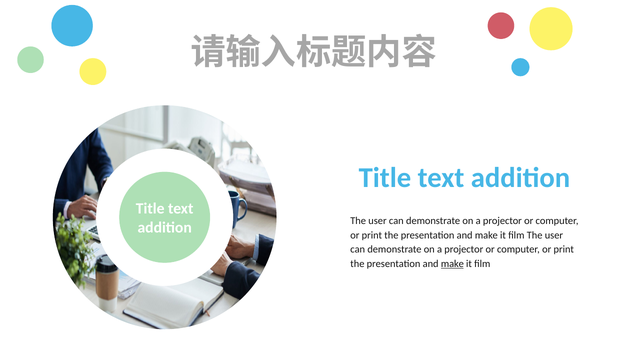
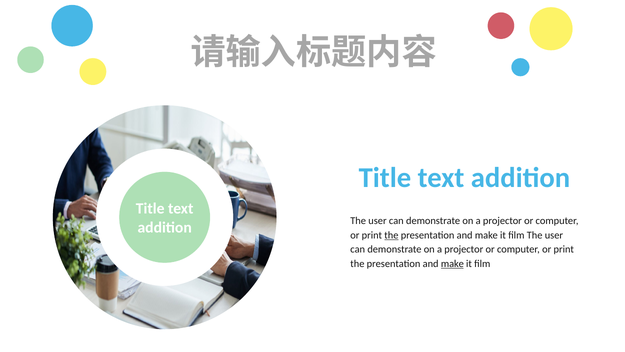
the at (391, 235) underline: none -> present
